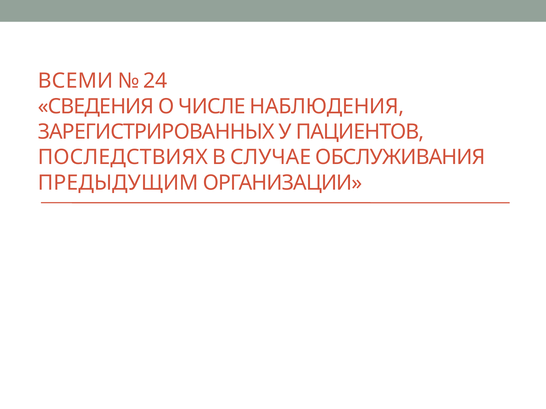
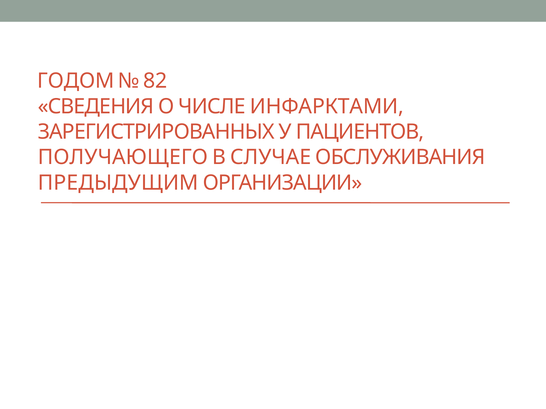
ВСЕМИ: ВСЕМИ -> ГОДОМ
24: 24 -> 82
НАБЛЮДЕНИЯ: НАБЛЮДЕНИЯ -> ИНФАРКТАМИ
ПОСЛЕДСТВИЯХ: ПОСЛЕДСТВИЯХ -> ПОЛУЧАЮЩЕГО
